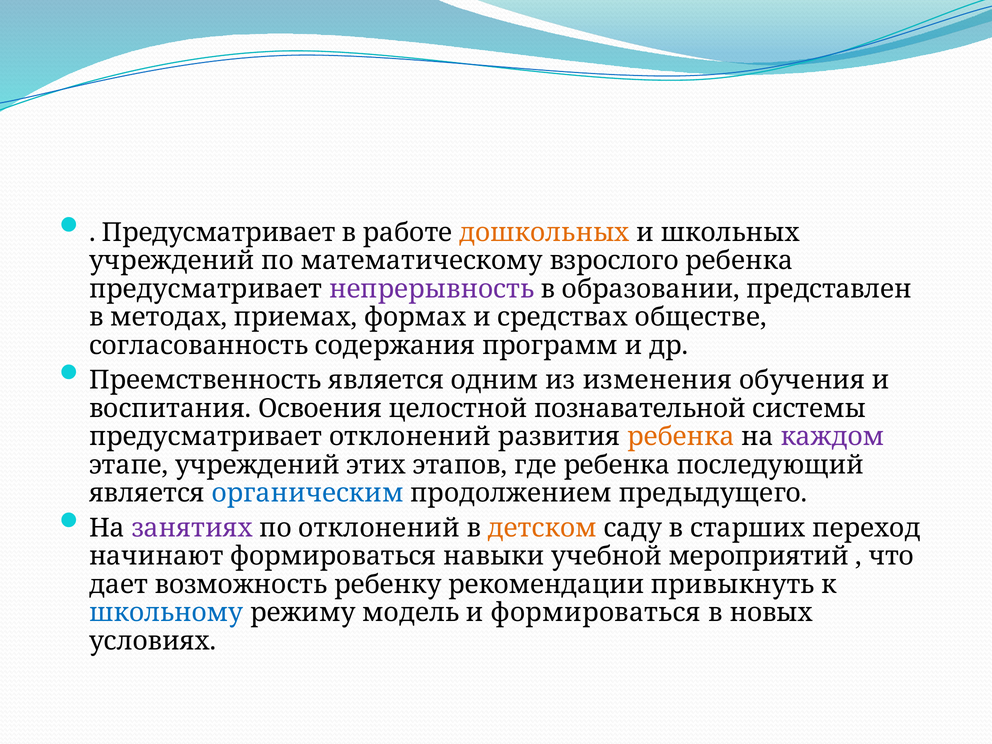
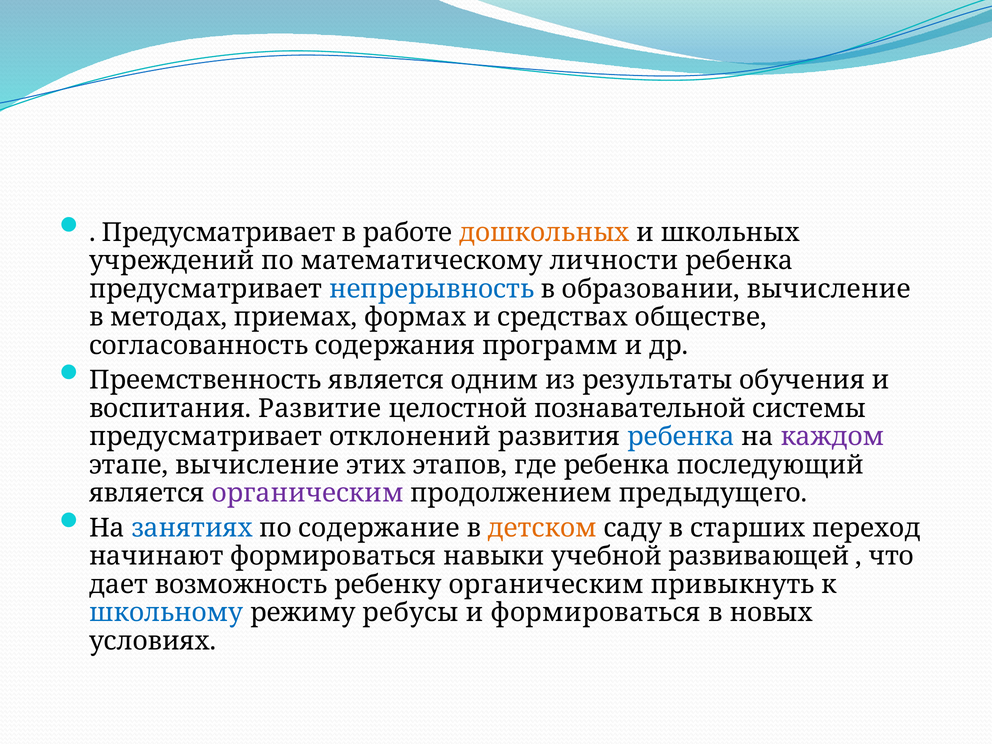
взрослого: взрослого -> личности
непрерывность colour: purple -> blue
образовании представлен: представлен -> вычисление
изменения: изменения -> результаты
Освоения: Освоения -> Развитие
ребенка at (681, 437) colour: orange -> blue
этапе учреждений: учреждений -> вычисление
органическим at (308, 493) colour: blue -> purple
занятиях colour: purple -> blue
по отклонений: отклонений -> содержание
мероприятий: мероприятий -> развивающей
ребенку рекомендации: рекомендации -> органическим
модель: модель -> ребусы
